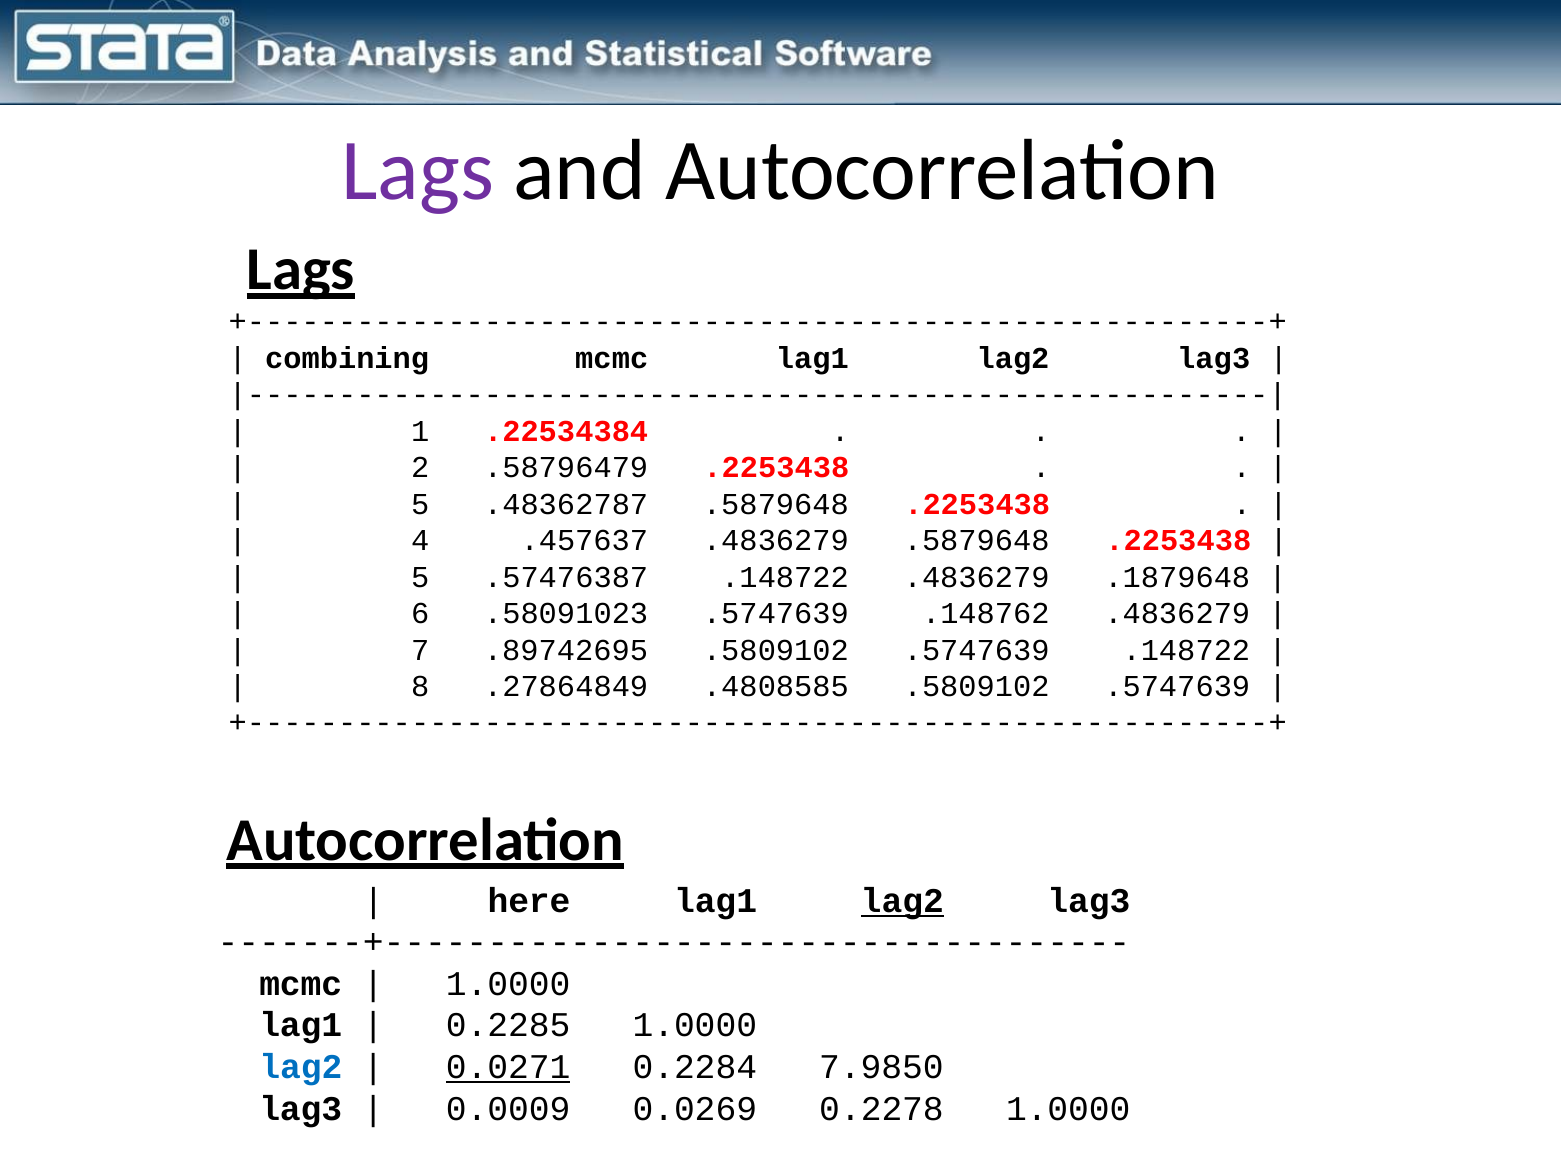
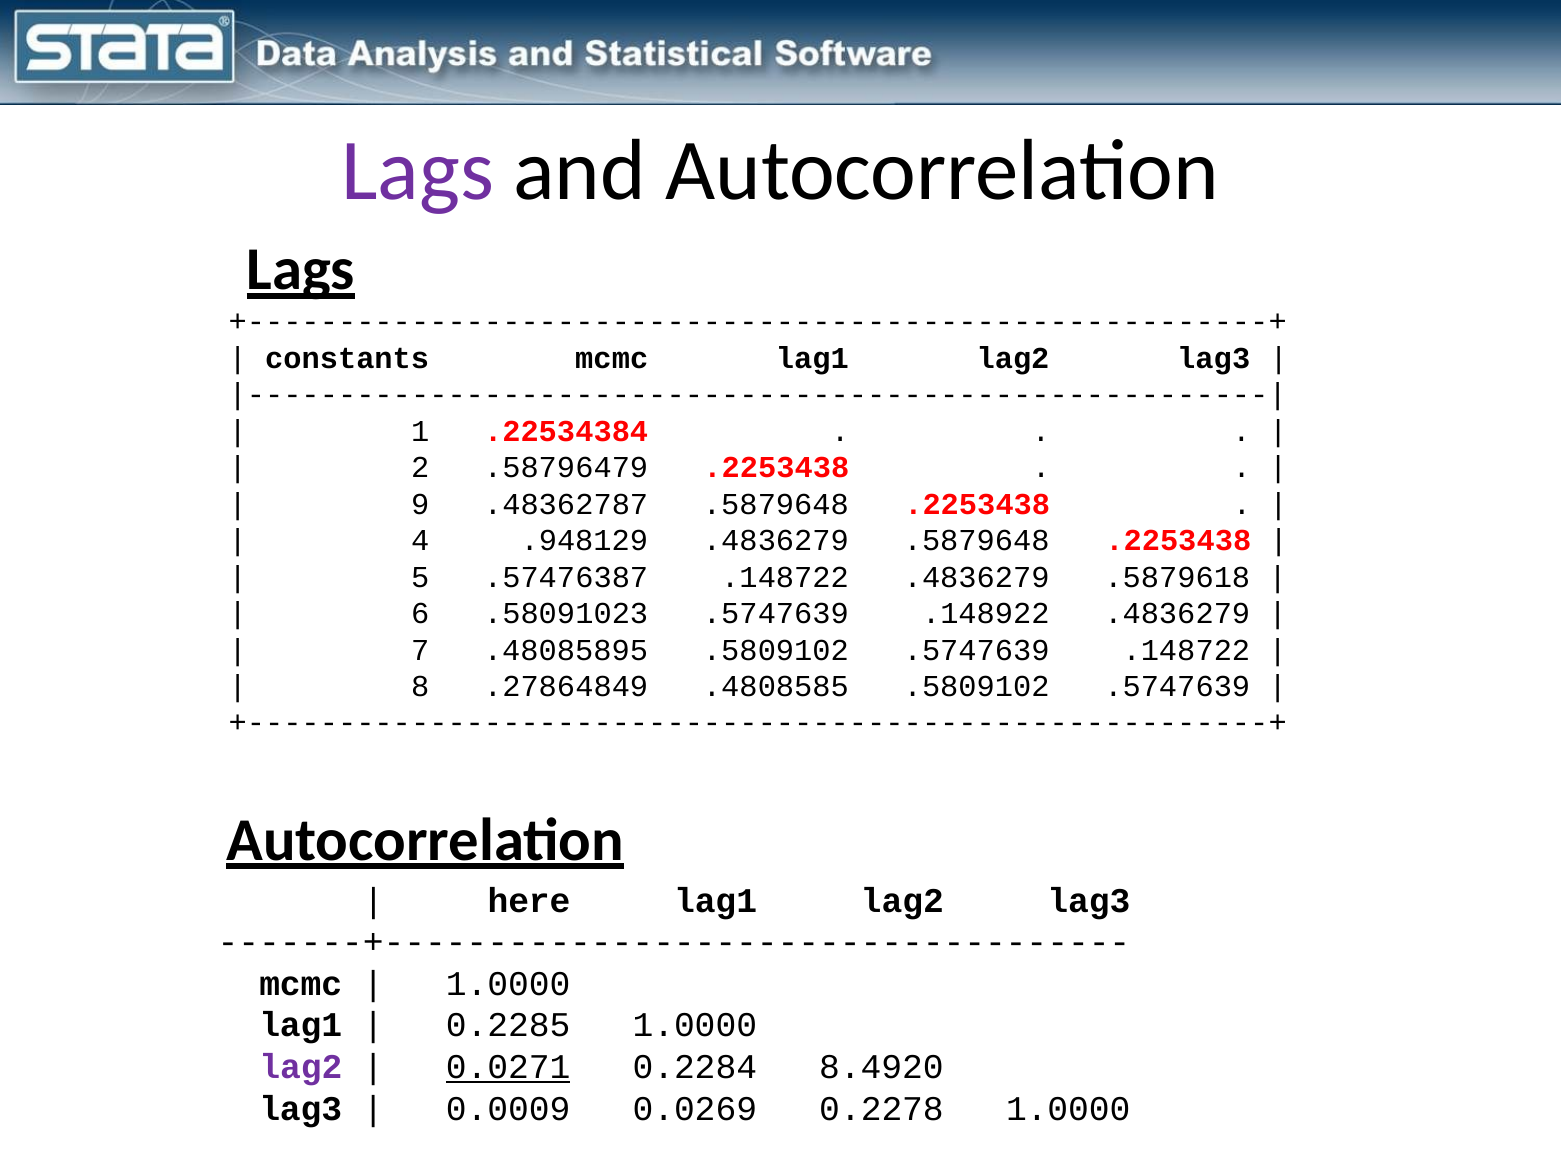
combining: combining -> constants
5 at (420, 504): 5 -> 9
.457637: .457637 -> .948129
.1879648: .1879648 -> .5879618
.148762: .148762 -> .148922
.89742695: .89742695 -> .48085895
lag2 at (902, 900) underline: present -> none
lag2 at (301, 1067) colour: blue -> purple
7.9850: 7.9850 -> 8.4920
